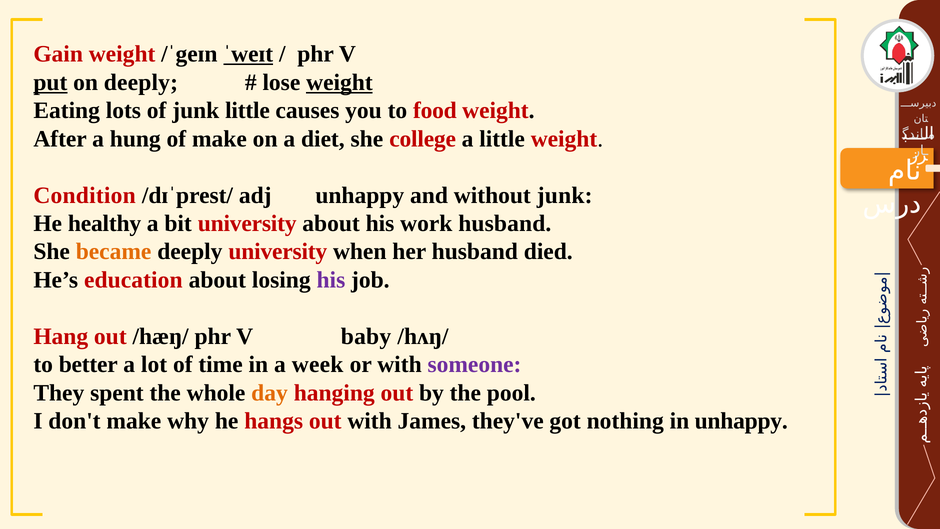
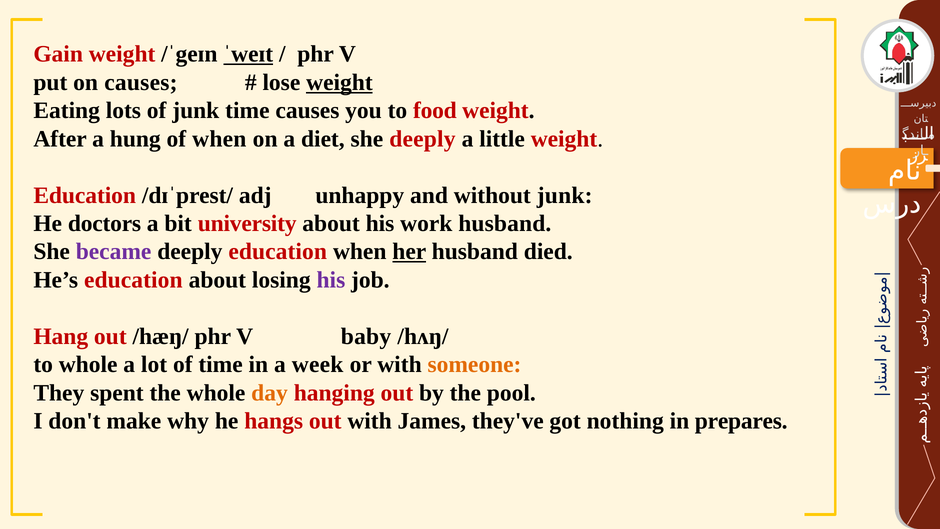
put underline: present -> none
on deeply: deeply -> causes
junk little: little -> time
of make: make -> when
she college: college -> deeply
Condition at (85, 195): Condition -> Education
healthy: healthy -> doctors
became colour: orange -> purple
deeply university: university -> education
her underline: none -> present
to better: better -> whole
someone colour: purple -> orange
in unhappy: unhappy -> prepares
